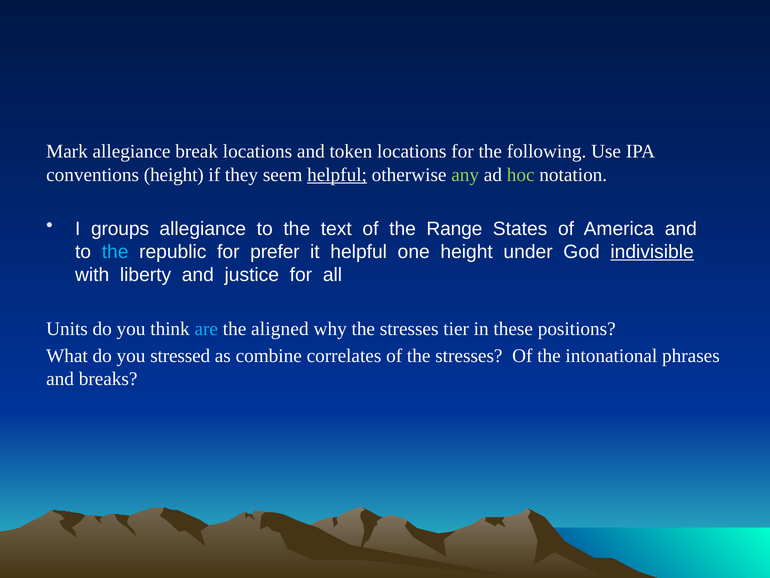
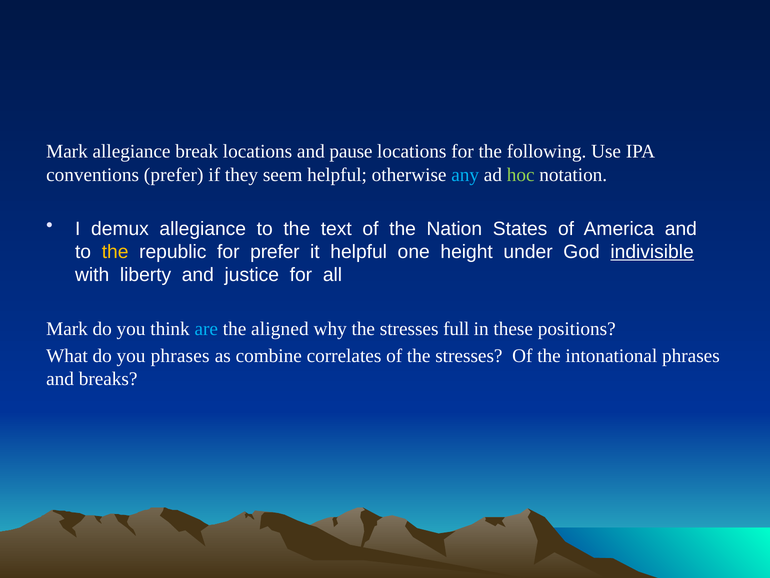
token: token -> pause
conventions height: height -> prefer
helpful at (337, 175) underline: present -> none
any colour: light green -> light blue
groups: groups -> demux
Range: Range -> Nation
the at (115, 252) colour: light blue -> yellow
Units at (67, 329): Units -> Mark
tier: tier -> full
you stressed: stressed -> phrases
